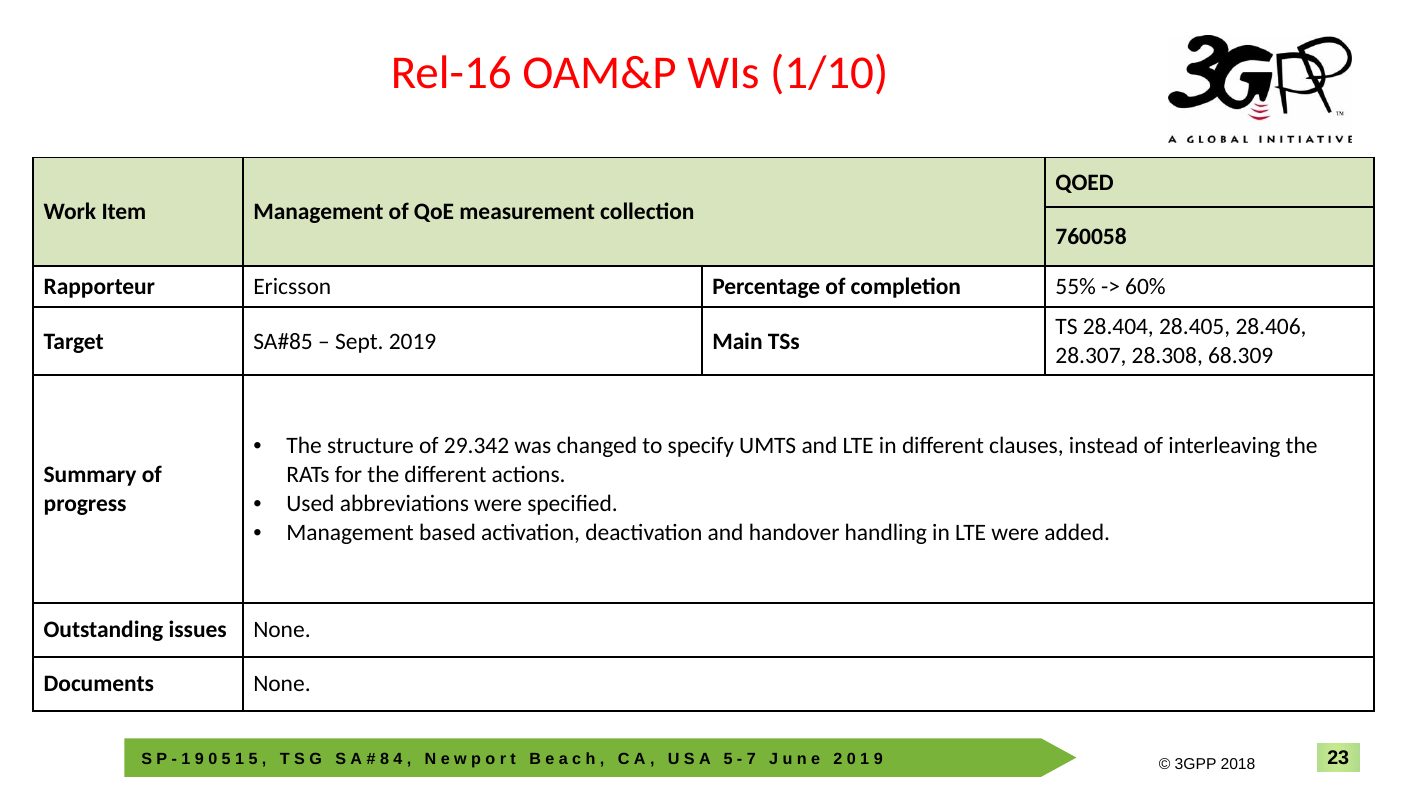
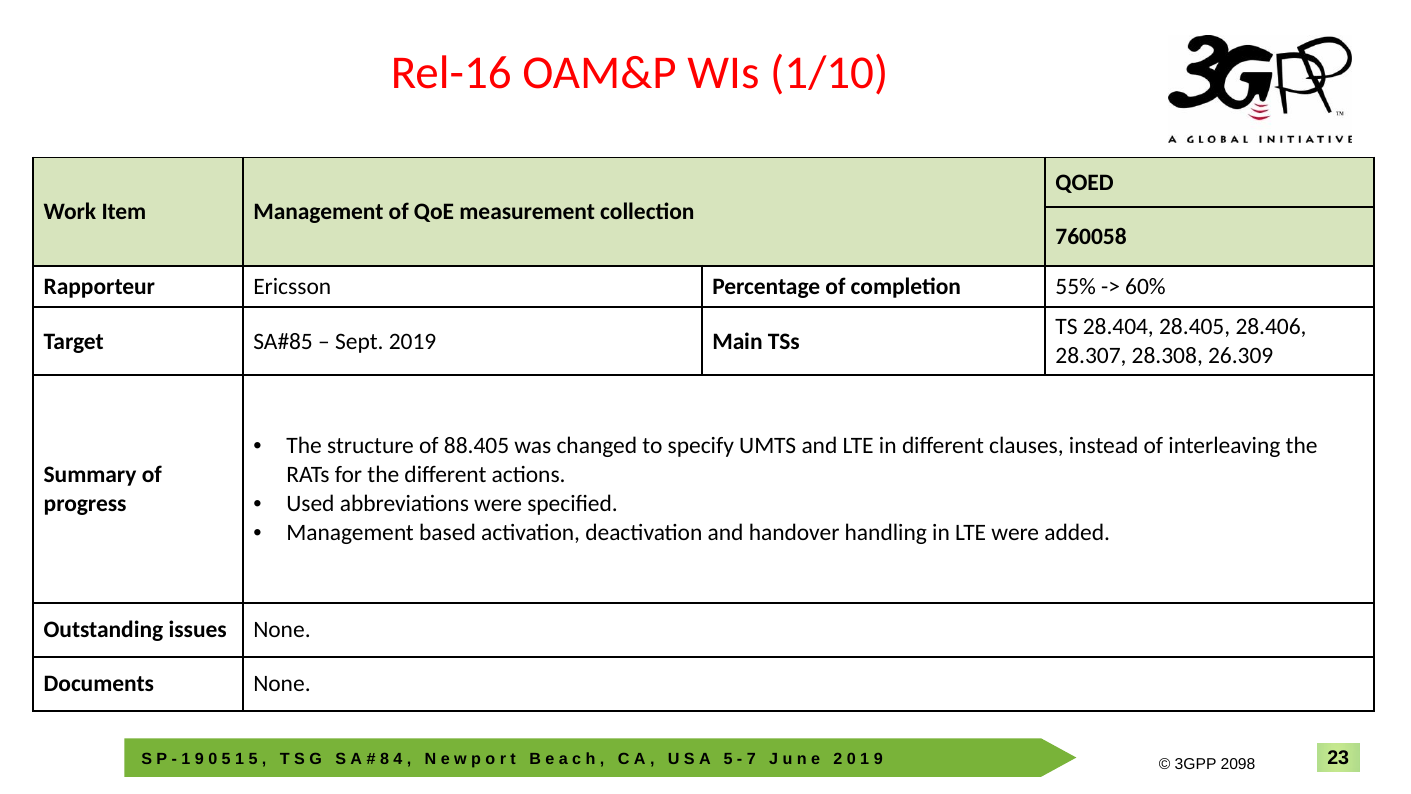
68.309: 68.309 -> 26.309
29.342: 29.342 -> 88.405
2018: 2018 -> 2098
